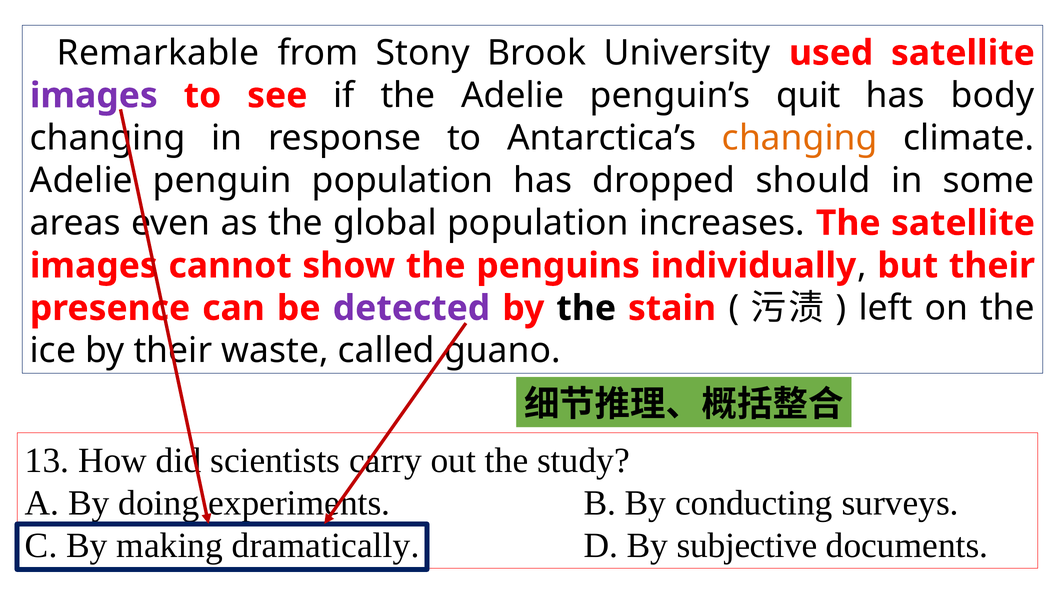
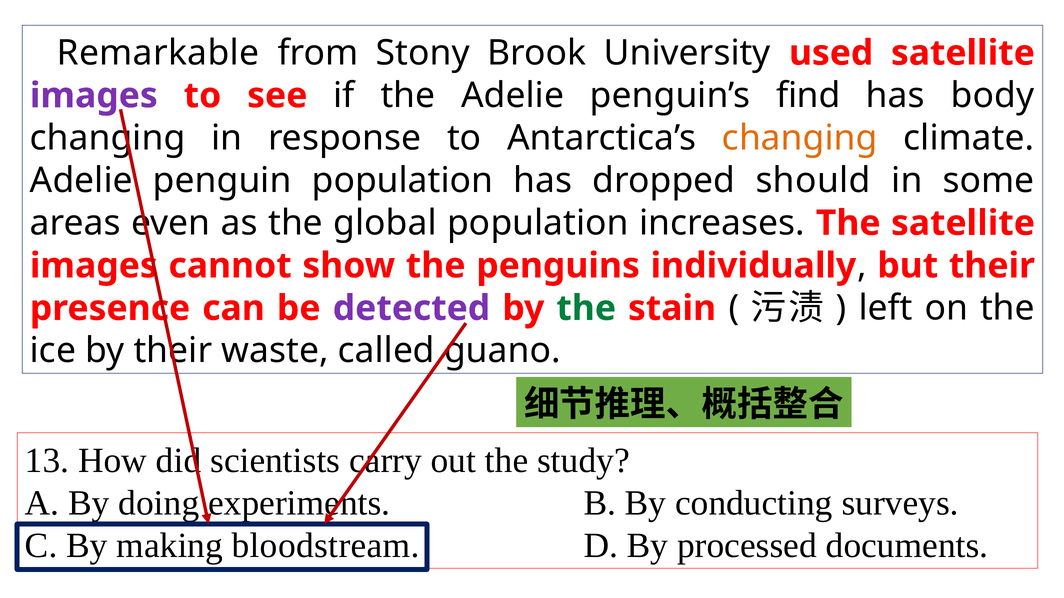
quit: quit -> find
the at (586, 308) colour: black -> green
dramatically: dramatically -> bloodstream
subjective: subjective -> processed
